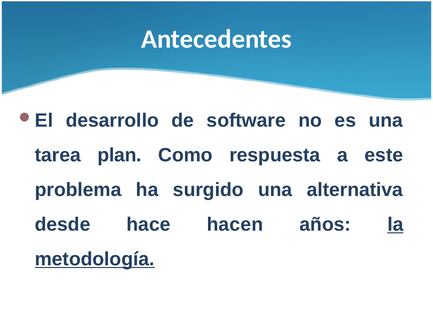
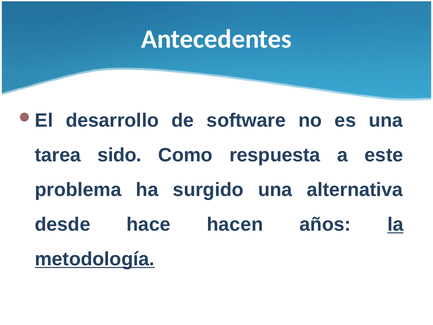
plan: plan -> sido
